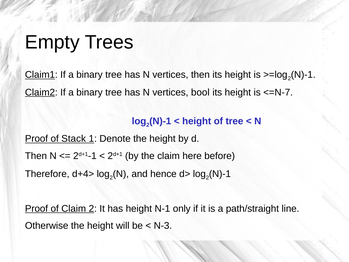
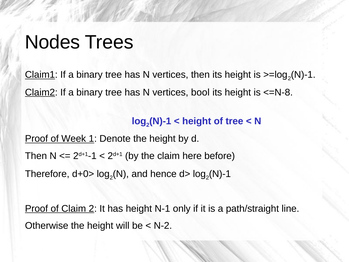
Empty: Empty -> Nodes
<=N-7: <=N-7 -> <=N-8
Stack: Stack -> Week
d+4>: d+4> -> d+0>
N-3: N-3 -> N-2
